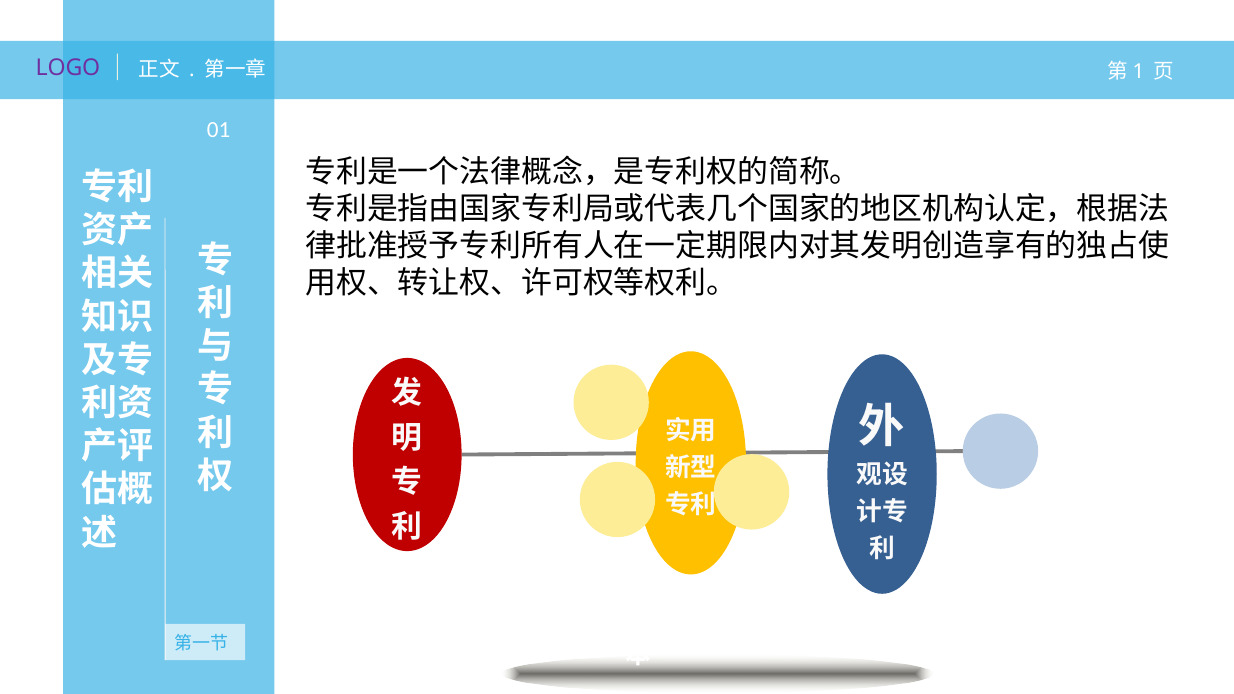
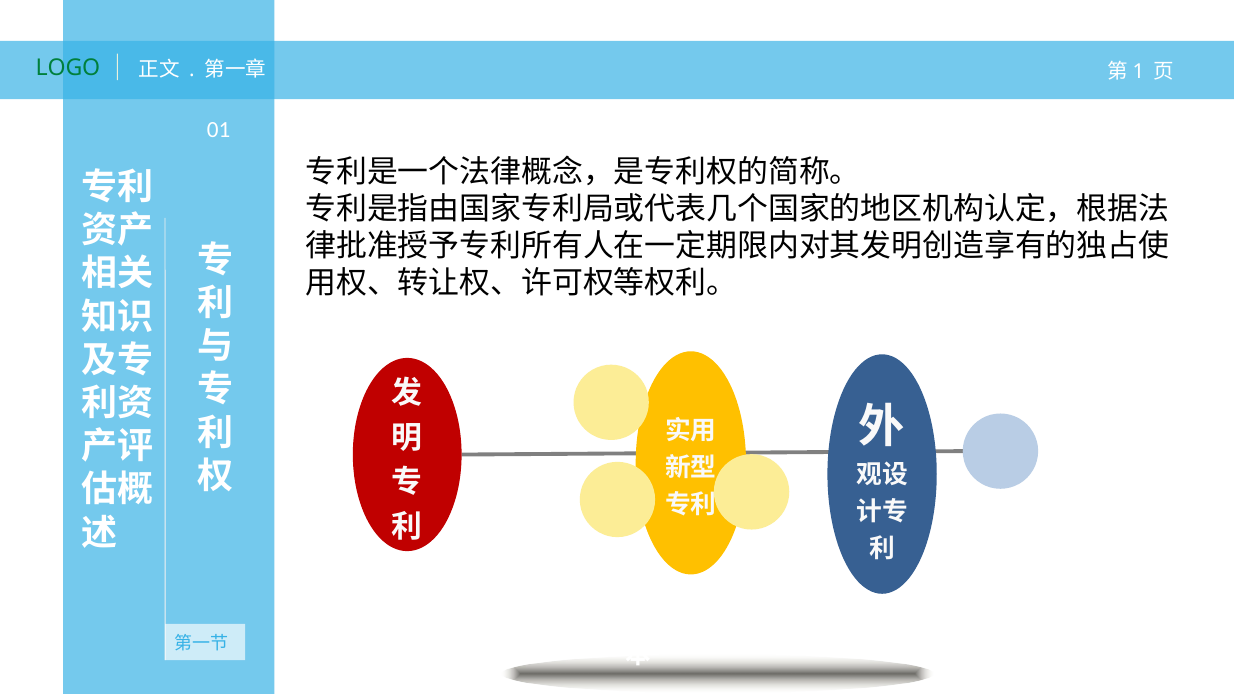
LOGO colour: purple -> green
